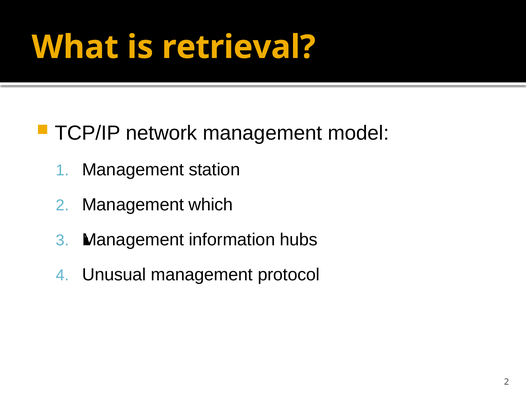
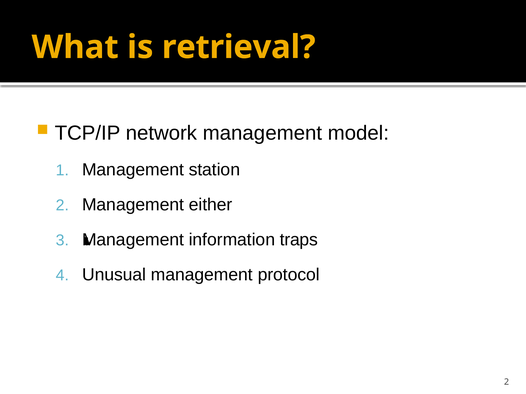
which: which -> either
hubs: hubs -> traps
